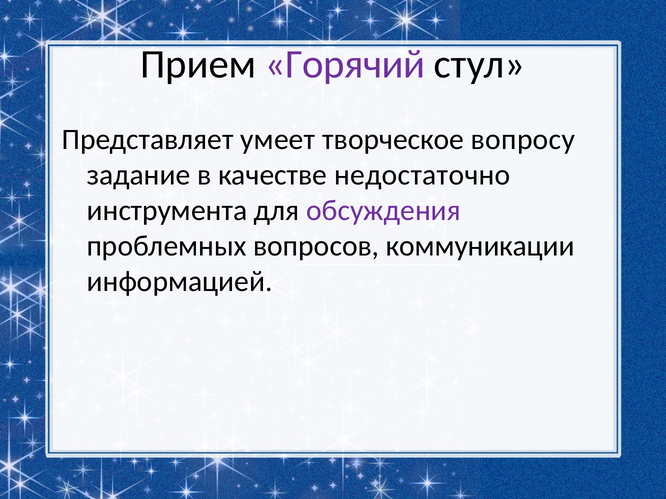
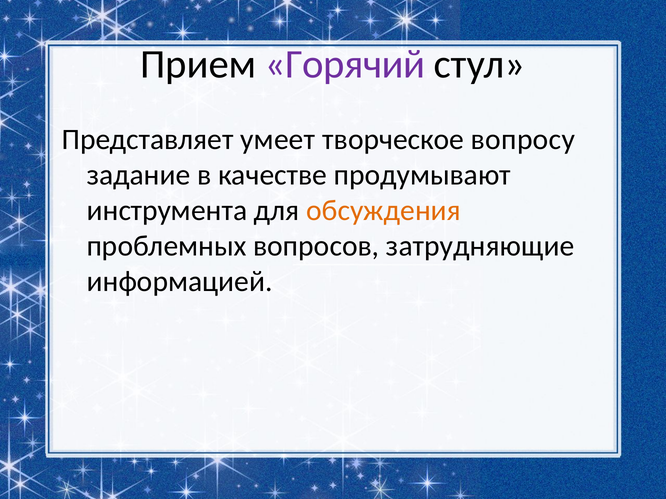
недостаточно: недостаточно -> продумывают
обсуждения colour: purple -> orange
коммуникации: коммуникации -> затрудняющие
